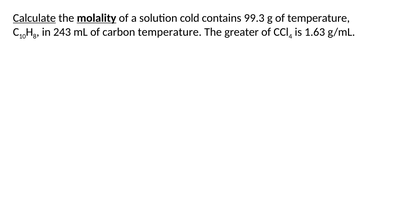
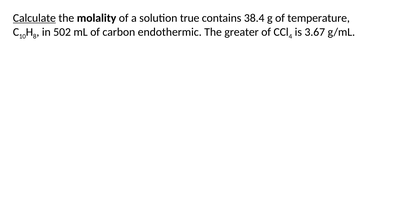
molality underline: present -> none
cold: cold -> true
99.3: 99.3 -> 38.4
243: 243 -> 502
carbon temperature: temperature -> endothermic
1.63: 1.63 -> 3.67
